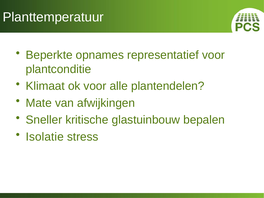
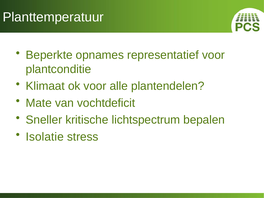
afwijkingen: afwijkingen -> vochtdeficit
glastuinbouw: glastuinbouw -> lichtspectrum
